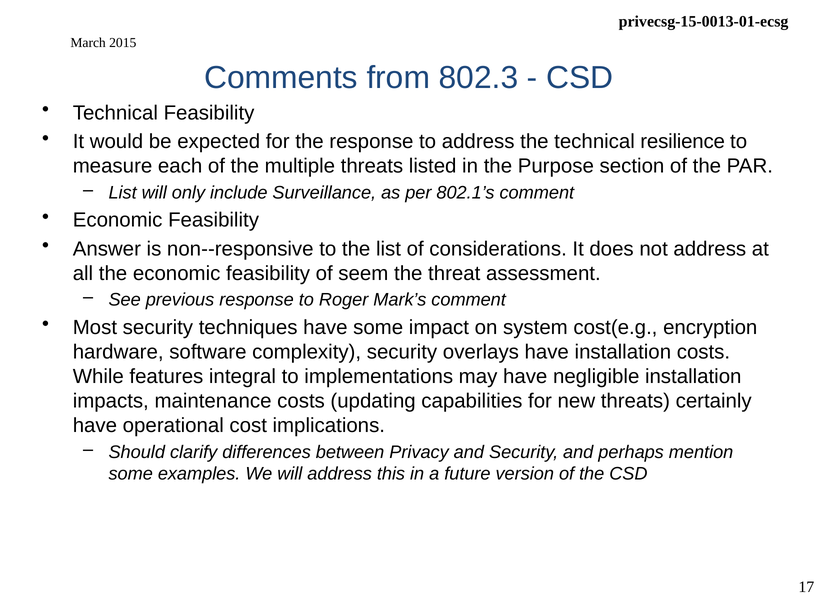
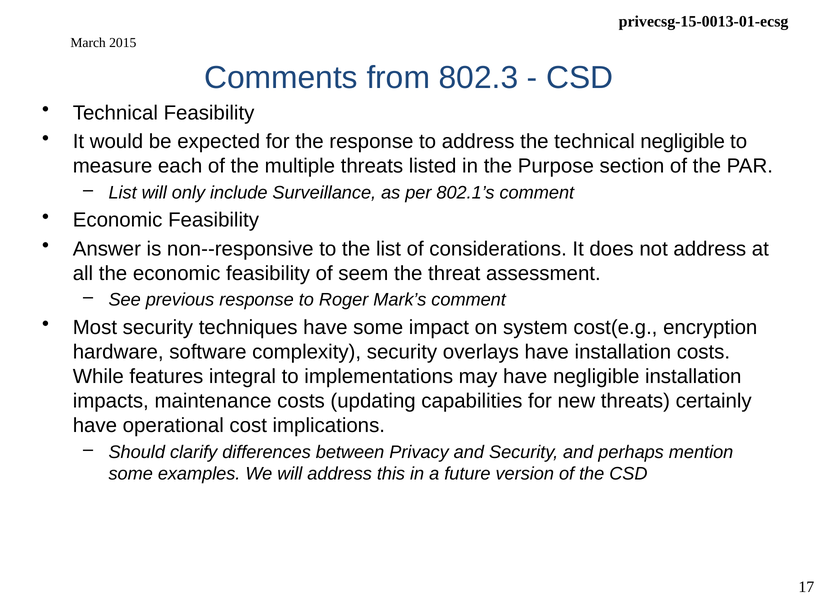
technical resilience: resilience -> negligible
